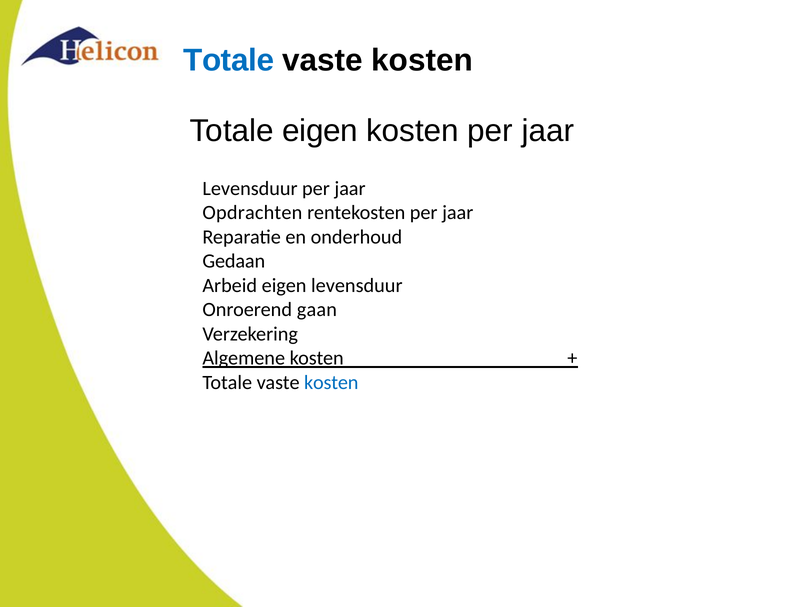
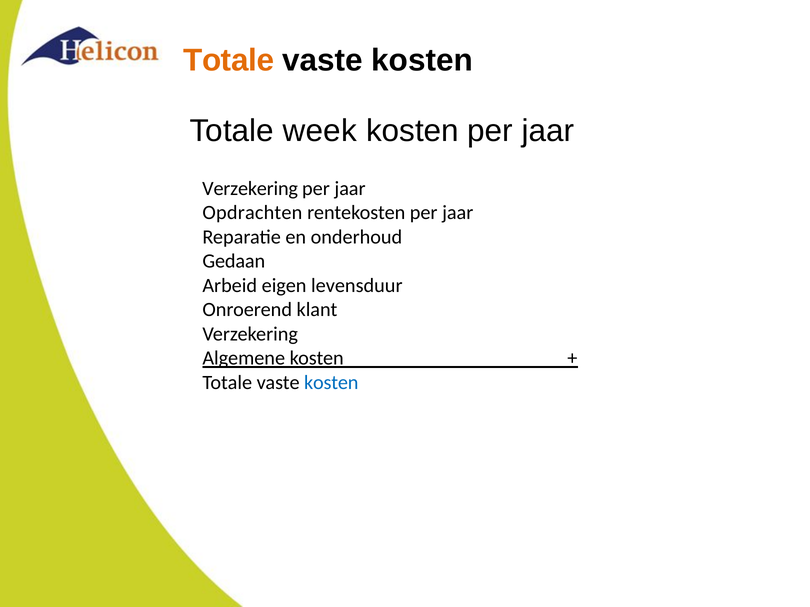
Totale at (229, 60) colour: blue -> orange
Totale eigen: eigen -> week
Levensduur at (250, 188): Levensduur -> Verzekering
gaan: gaan -> klant
